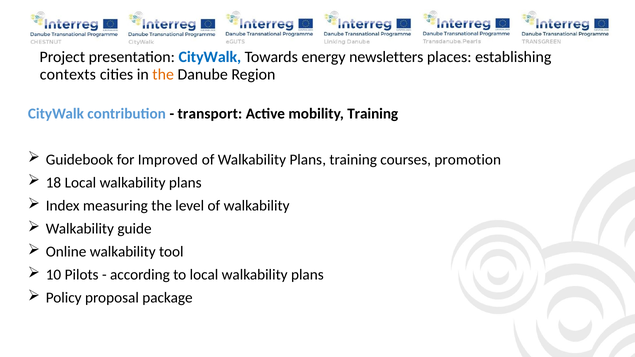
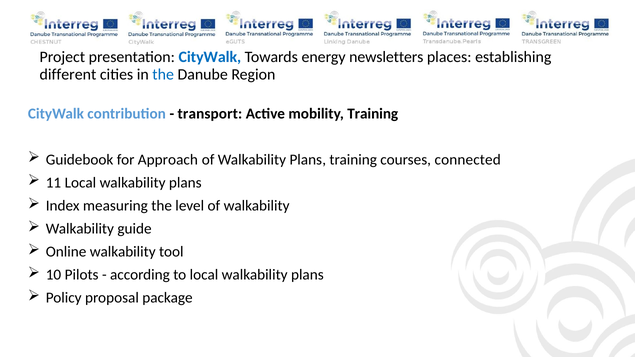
contexts: contexts -> different
the at (163, 74) colour: orange -> blue
Improved: Improved -> Approach
promotion: promotion -> connected
18: 18 -> 11
